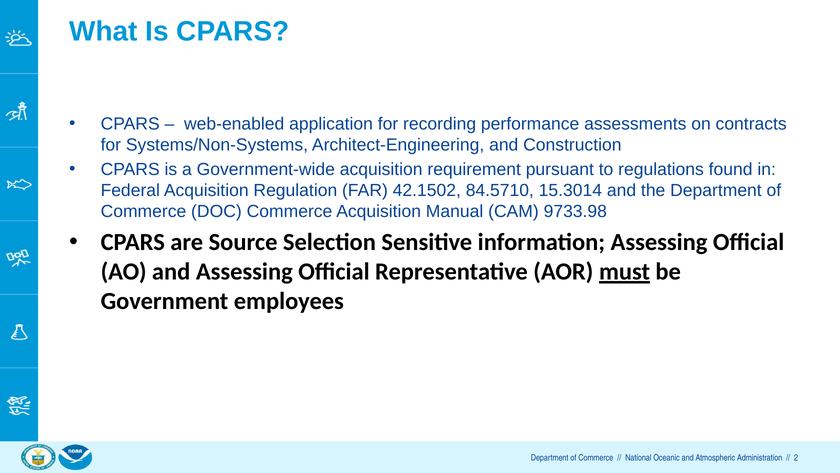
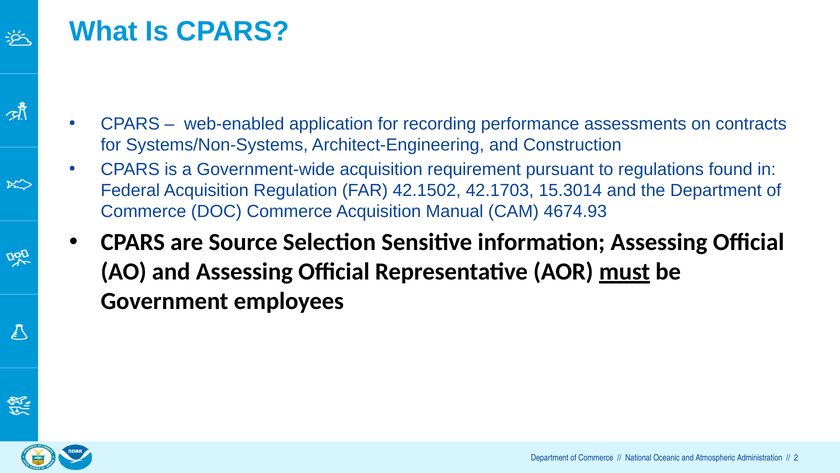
84.5710: 84.5710 -> 42.1703
9733.98: 9733.98 -> 4674.93
